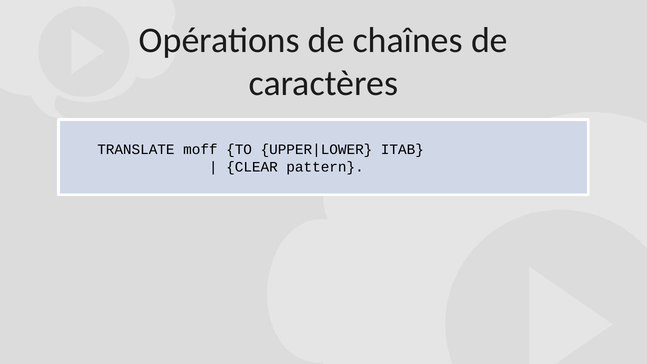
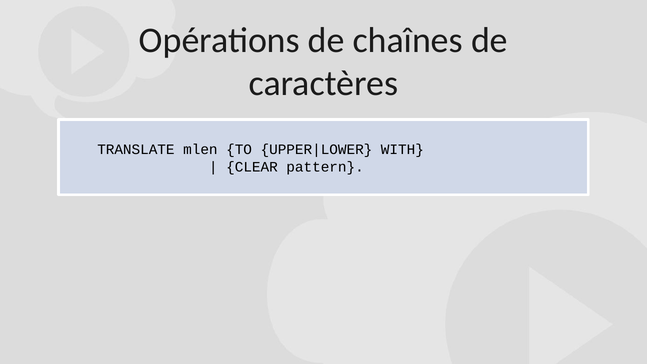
moff: moff -> mlen
ITAB: ITAB -> WITH
